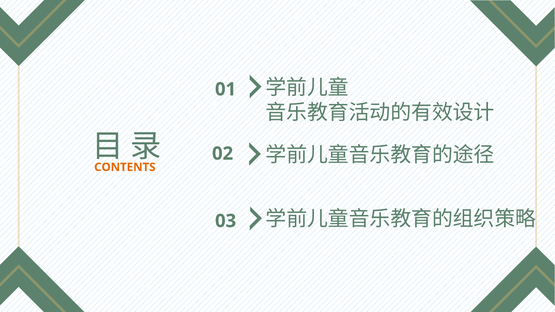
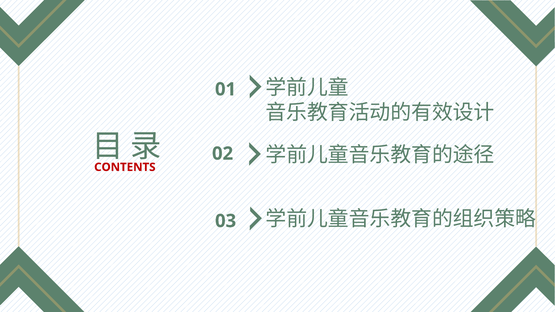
CONTENTS colour: orange -> red
